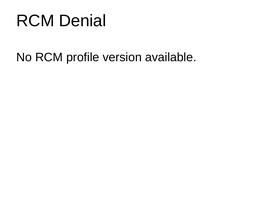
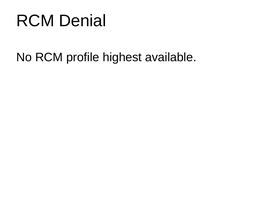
version: version -> highest
